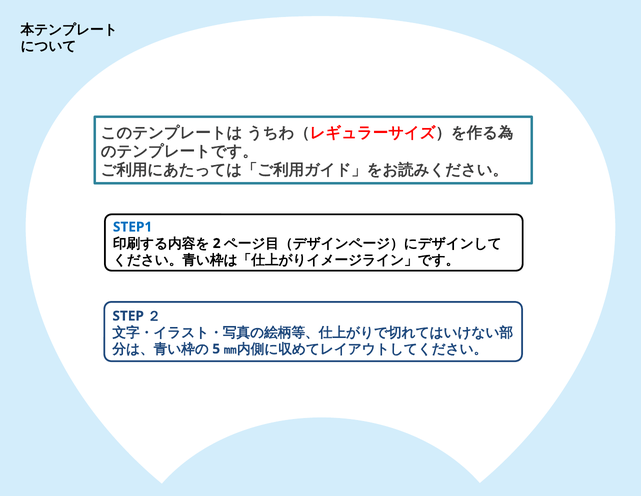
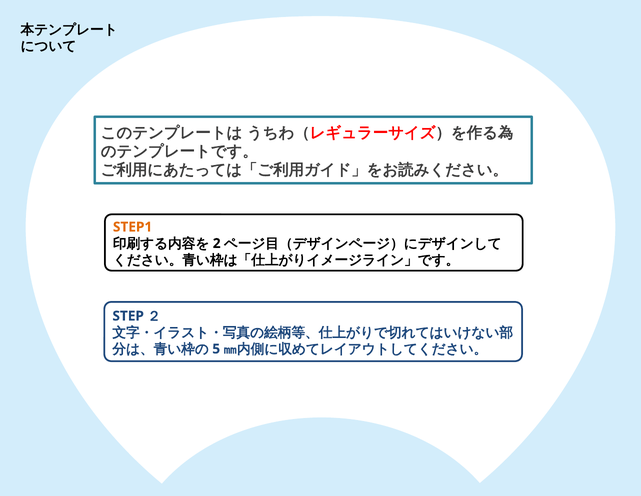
STEP1 colour: blue -> orange
